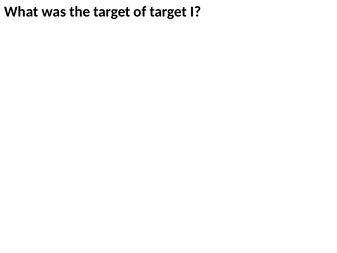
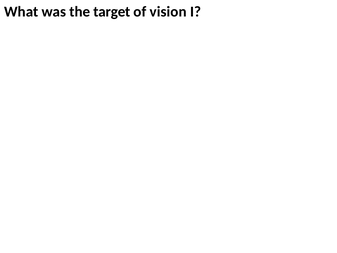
of target: target -> vision
